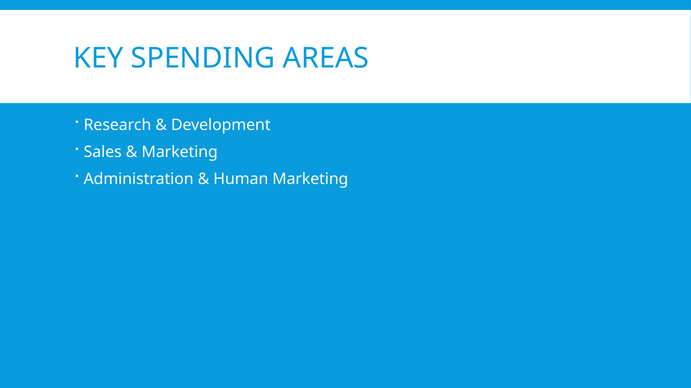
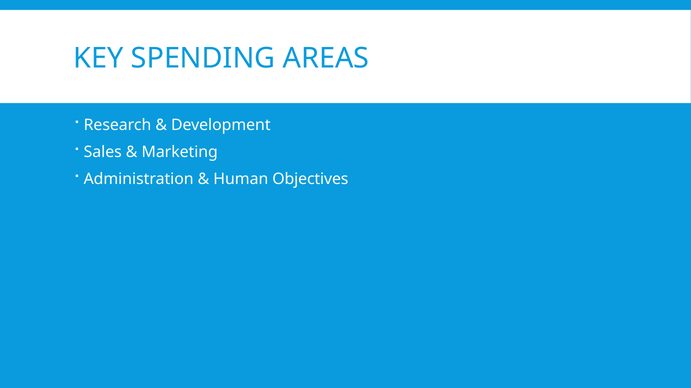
Human Marketing: Marketing -> Objectives
